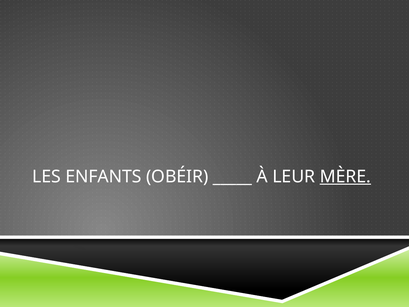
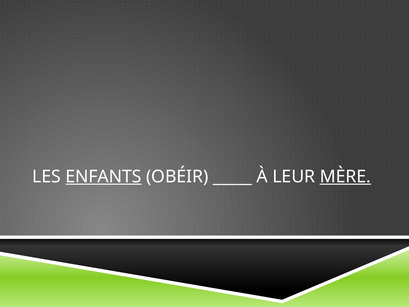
ENFANTS underline: none -> present
